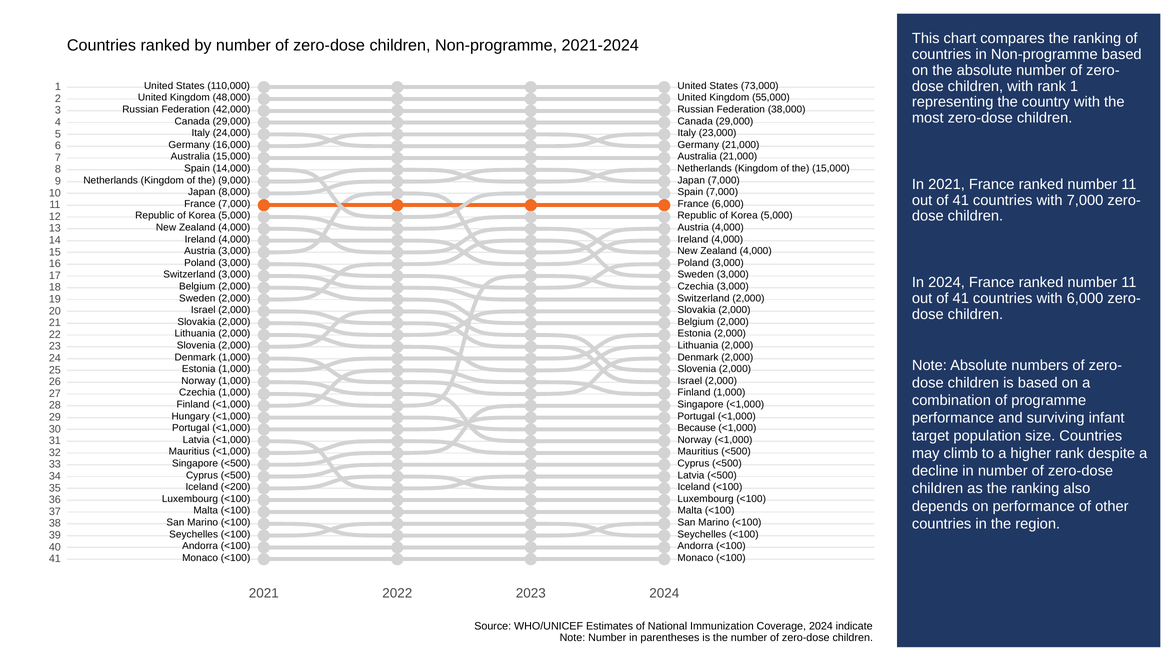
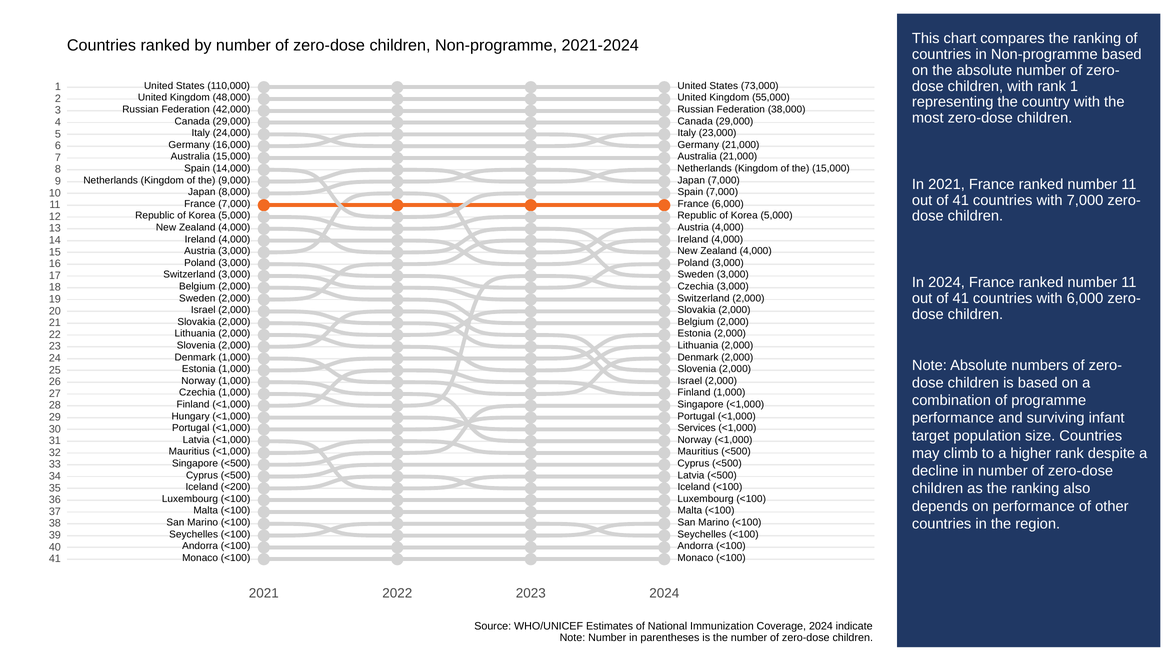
Because: Because -> Services
